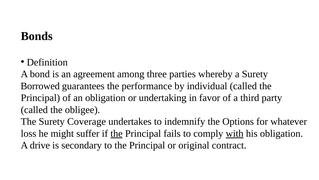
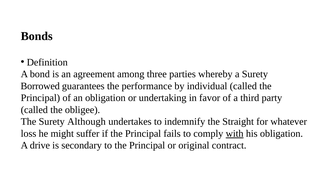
Coverage: Coverage -> Although
Options: Options -> Straight
the at (117, 133) underline: present -> none
